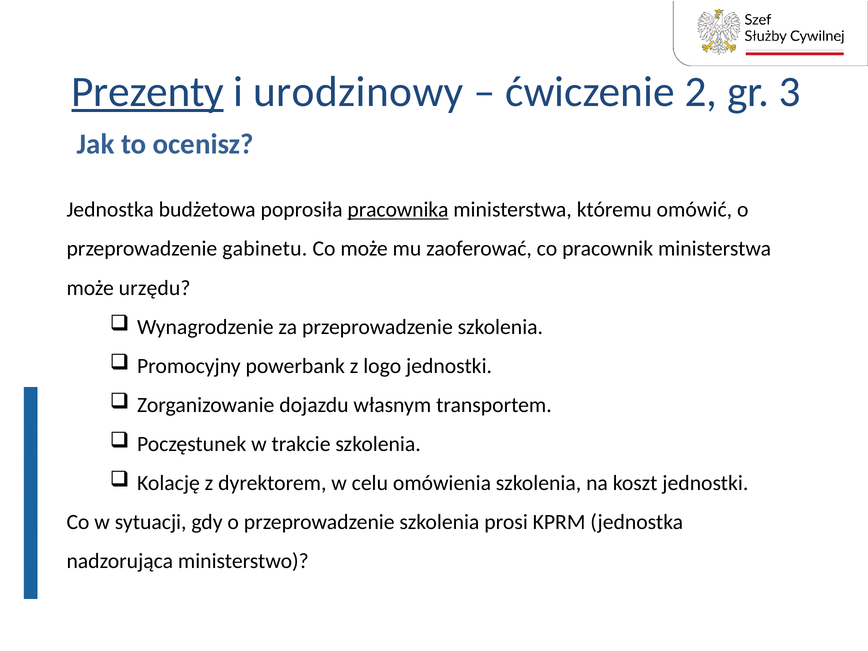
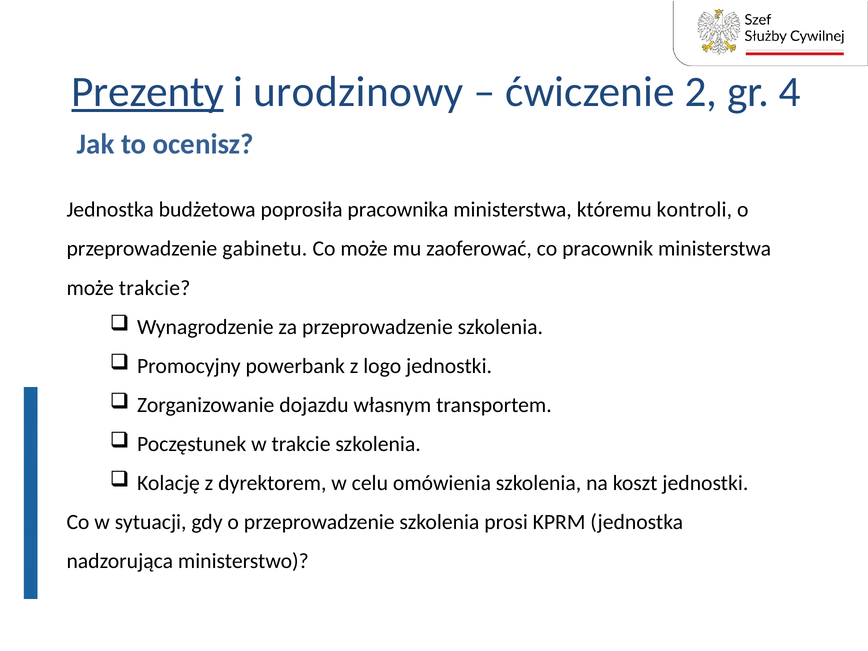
3: 3 -> 4
pracownika underline: present -> none
omówić: omówić -> kontroli
może urzędu: urzędu -> trakcie
